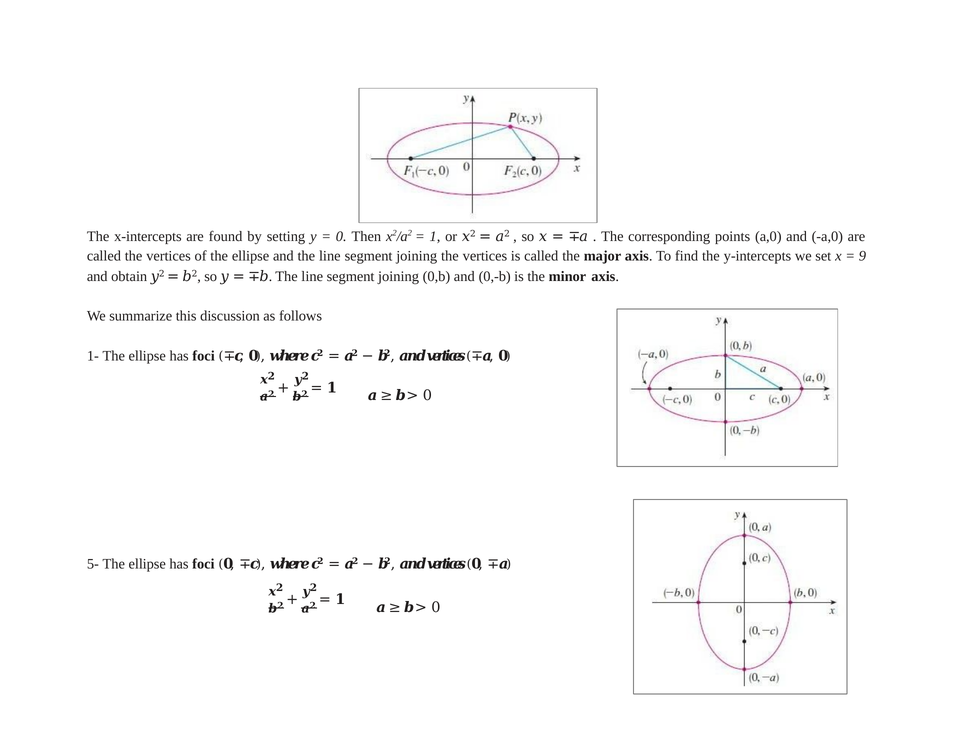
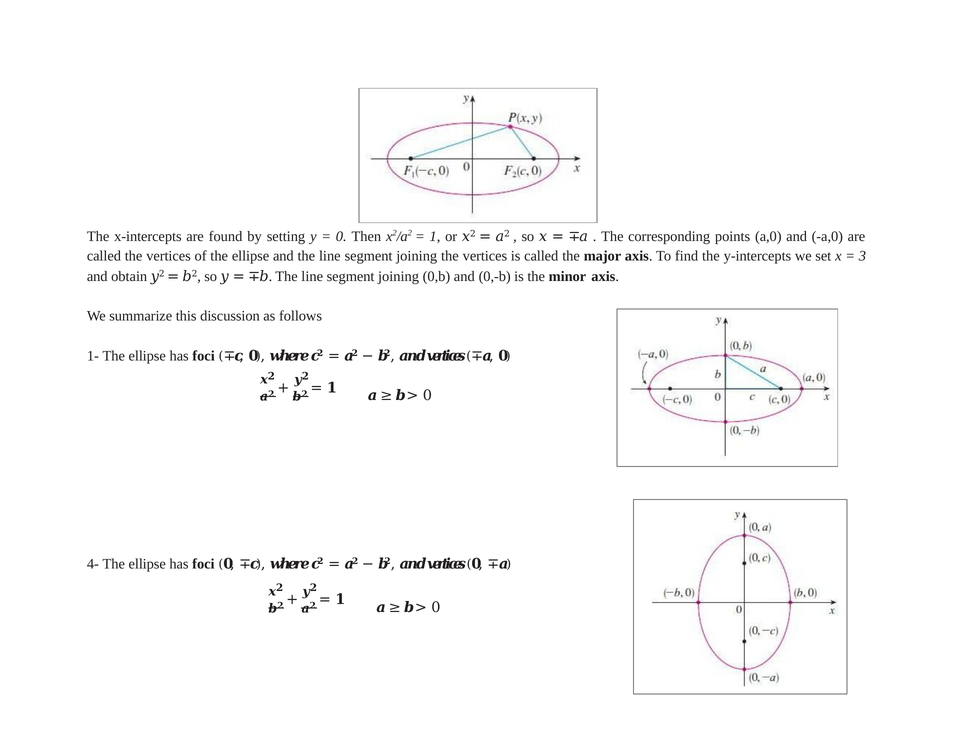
9: 9 -> 3
5-: 5- -> 4-
